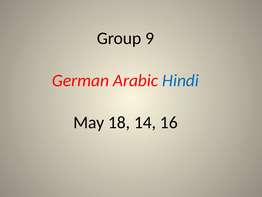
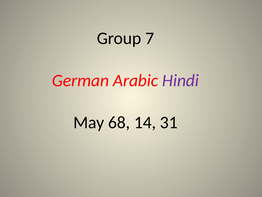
9: 9 -> 7
Hindi colour: blue -> purple
18: 18 -> 68
16: 16 -> 31
